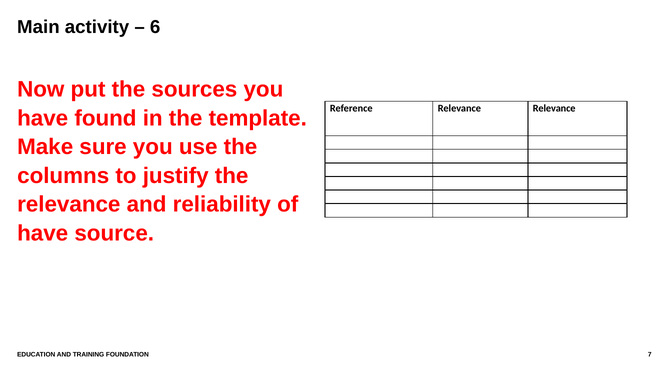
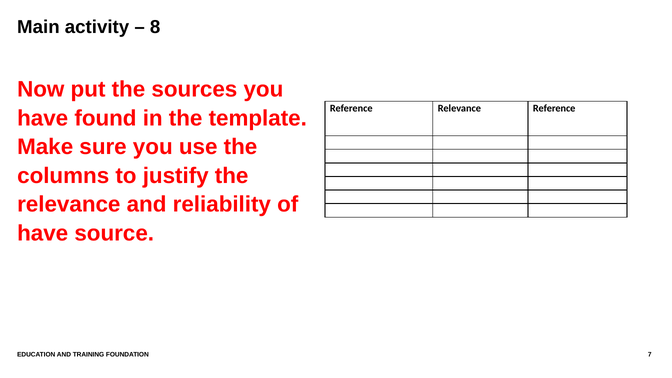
6: 6 -> 8
Relevance Relevance: Relevance -> Reference
